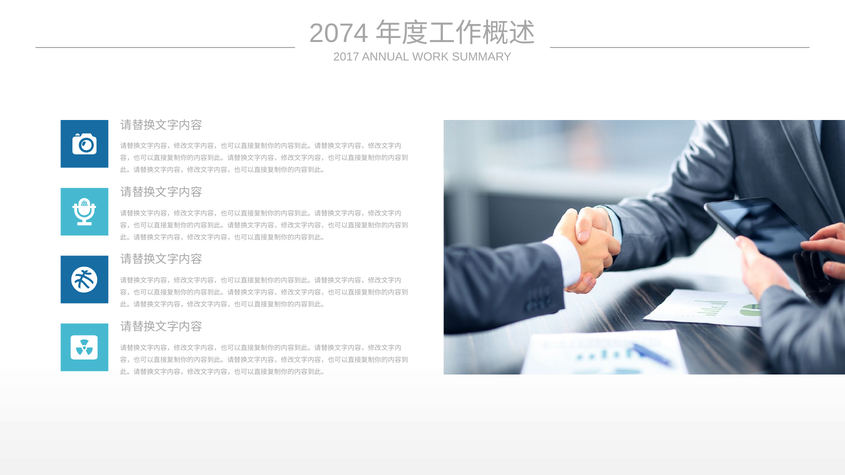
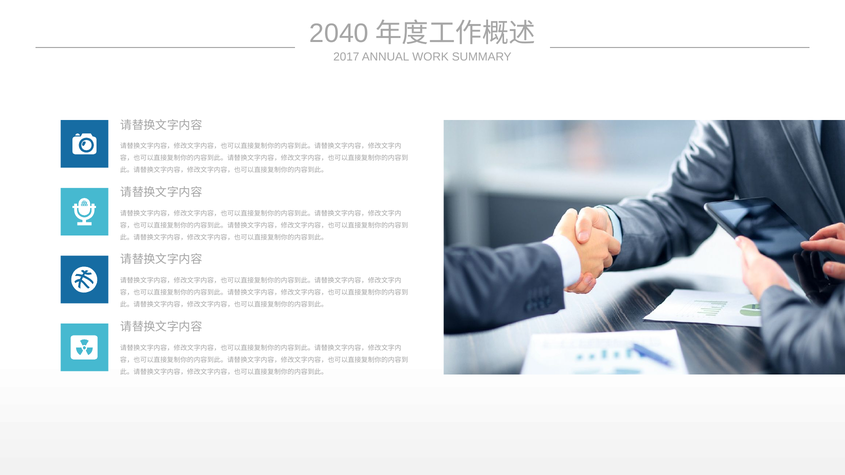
2074: 2074 -> 2040
